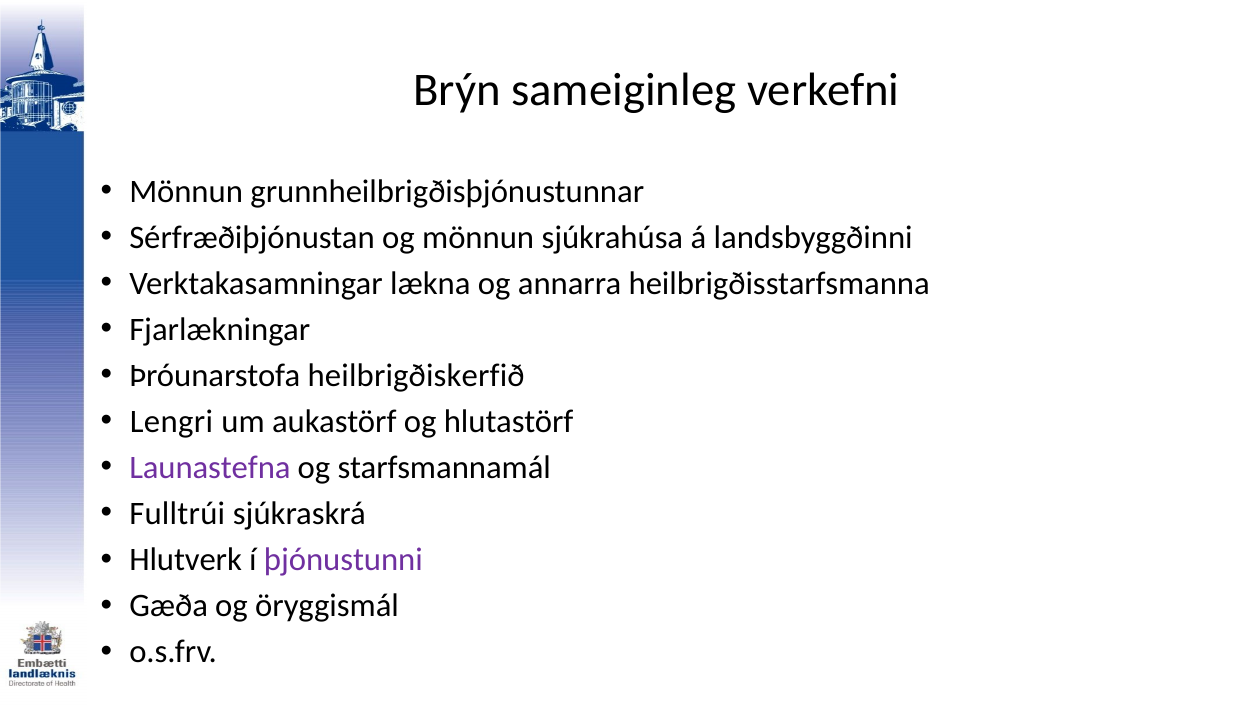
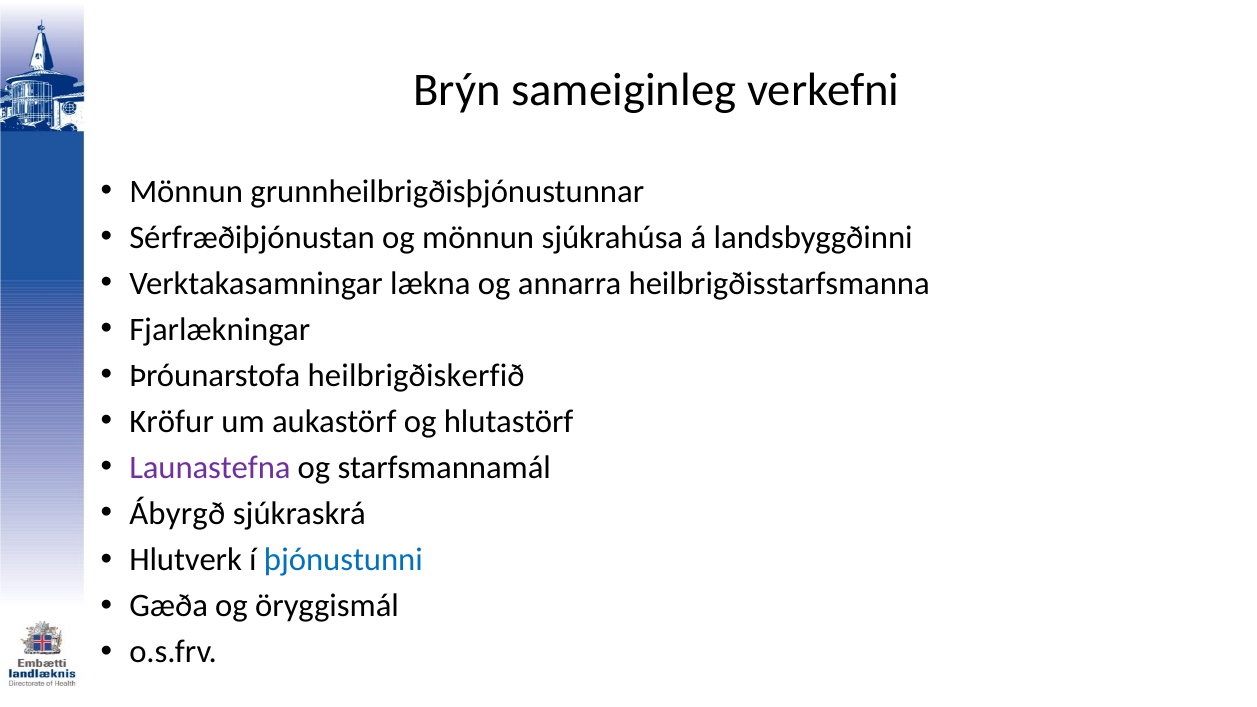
Lengri: Lengri -> Kröfur
Fulltrúi: Fulltrúi -> Ábyrgð
þjónustunni colour: purple -> blue
